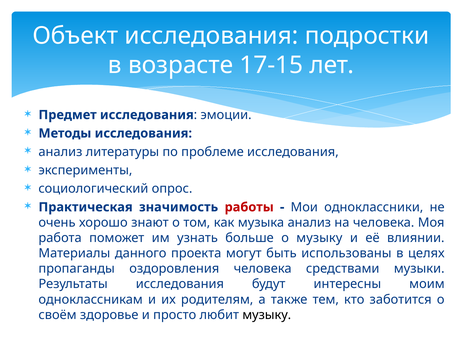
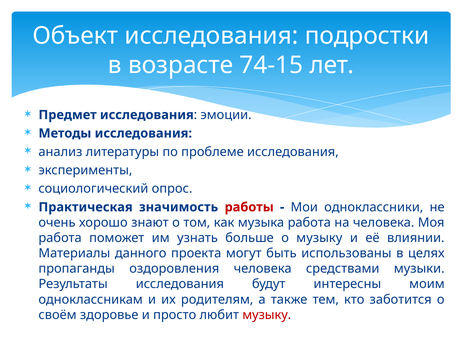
17-15: 17-15 -> 74-15
музыка анализ: анализ -> работа
музыку at (267, 315) colour: black -> red
